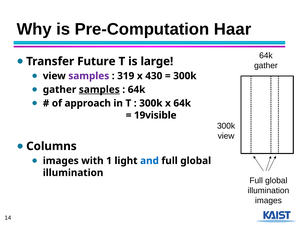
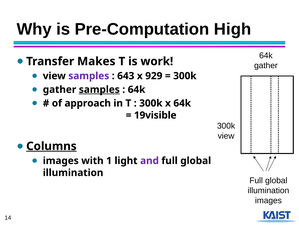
Haar: Haar -> High
Future: Future -> Makes
large: large -> work
319: 319 -> 643
430: 430 -> 929
Columns underline: none -> present
and colour: blue -> purple
